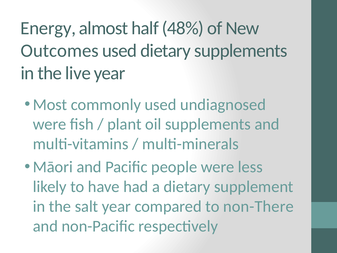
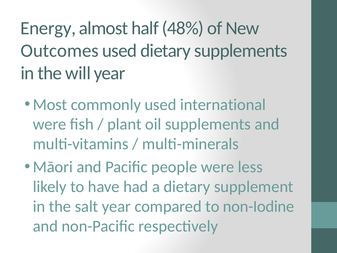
live: live -> will
undiagnosed: undiagnosed -> international
non-There: non-There -> non-Iodine
